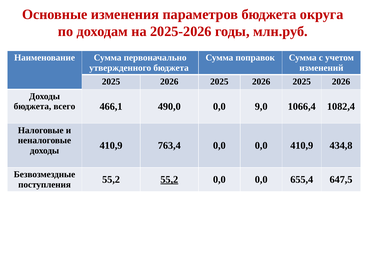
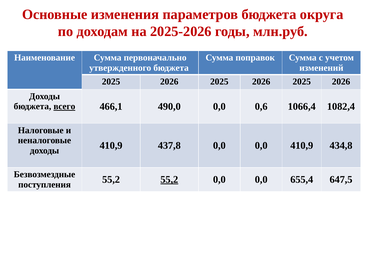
всего underline: none -> present
9,0: 9,0 -> 0,6
763,4: 763,4 -> 437,8
